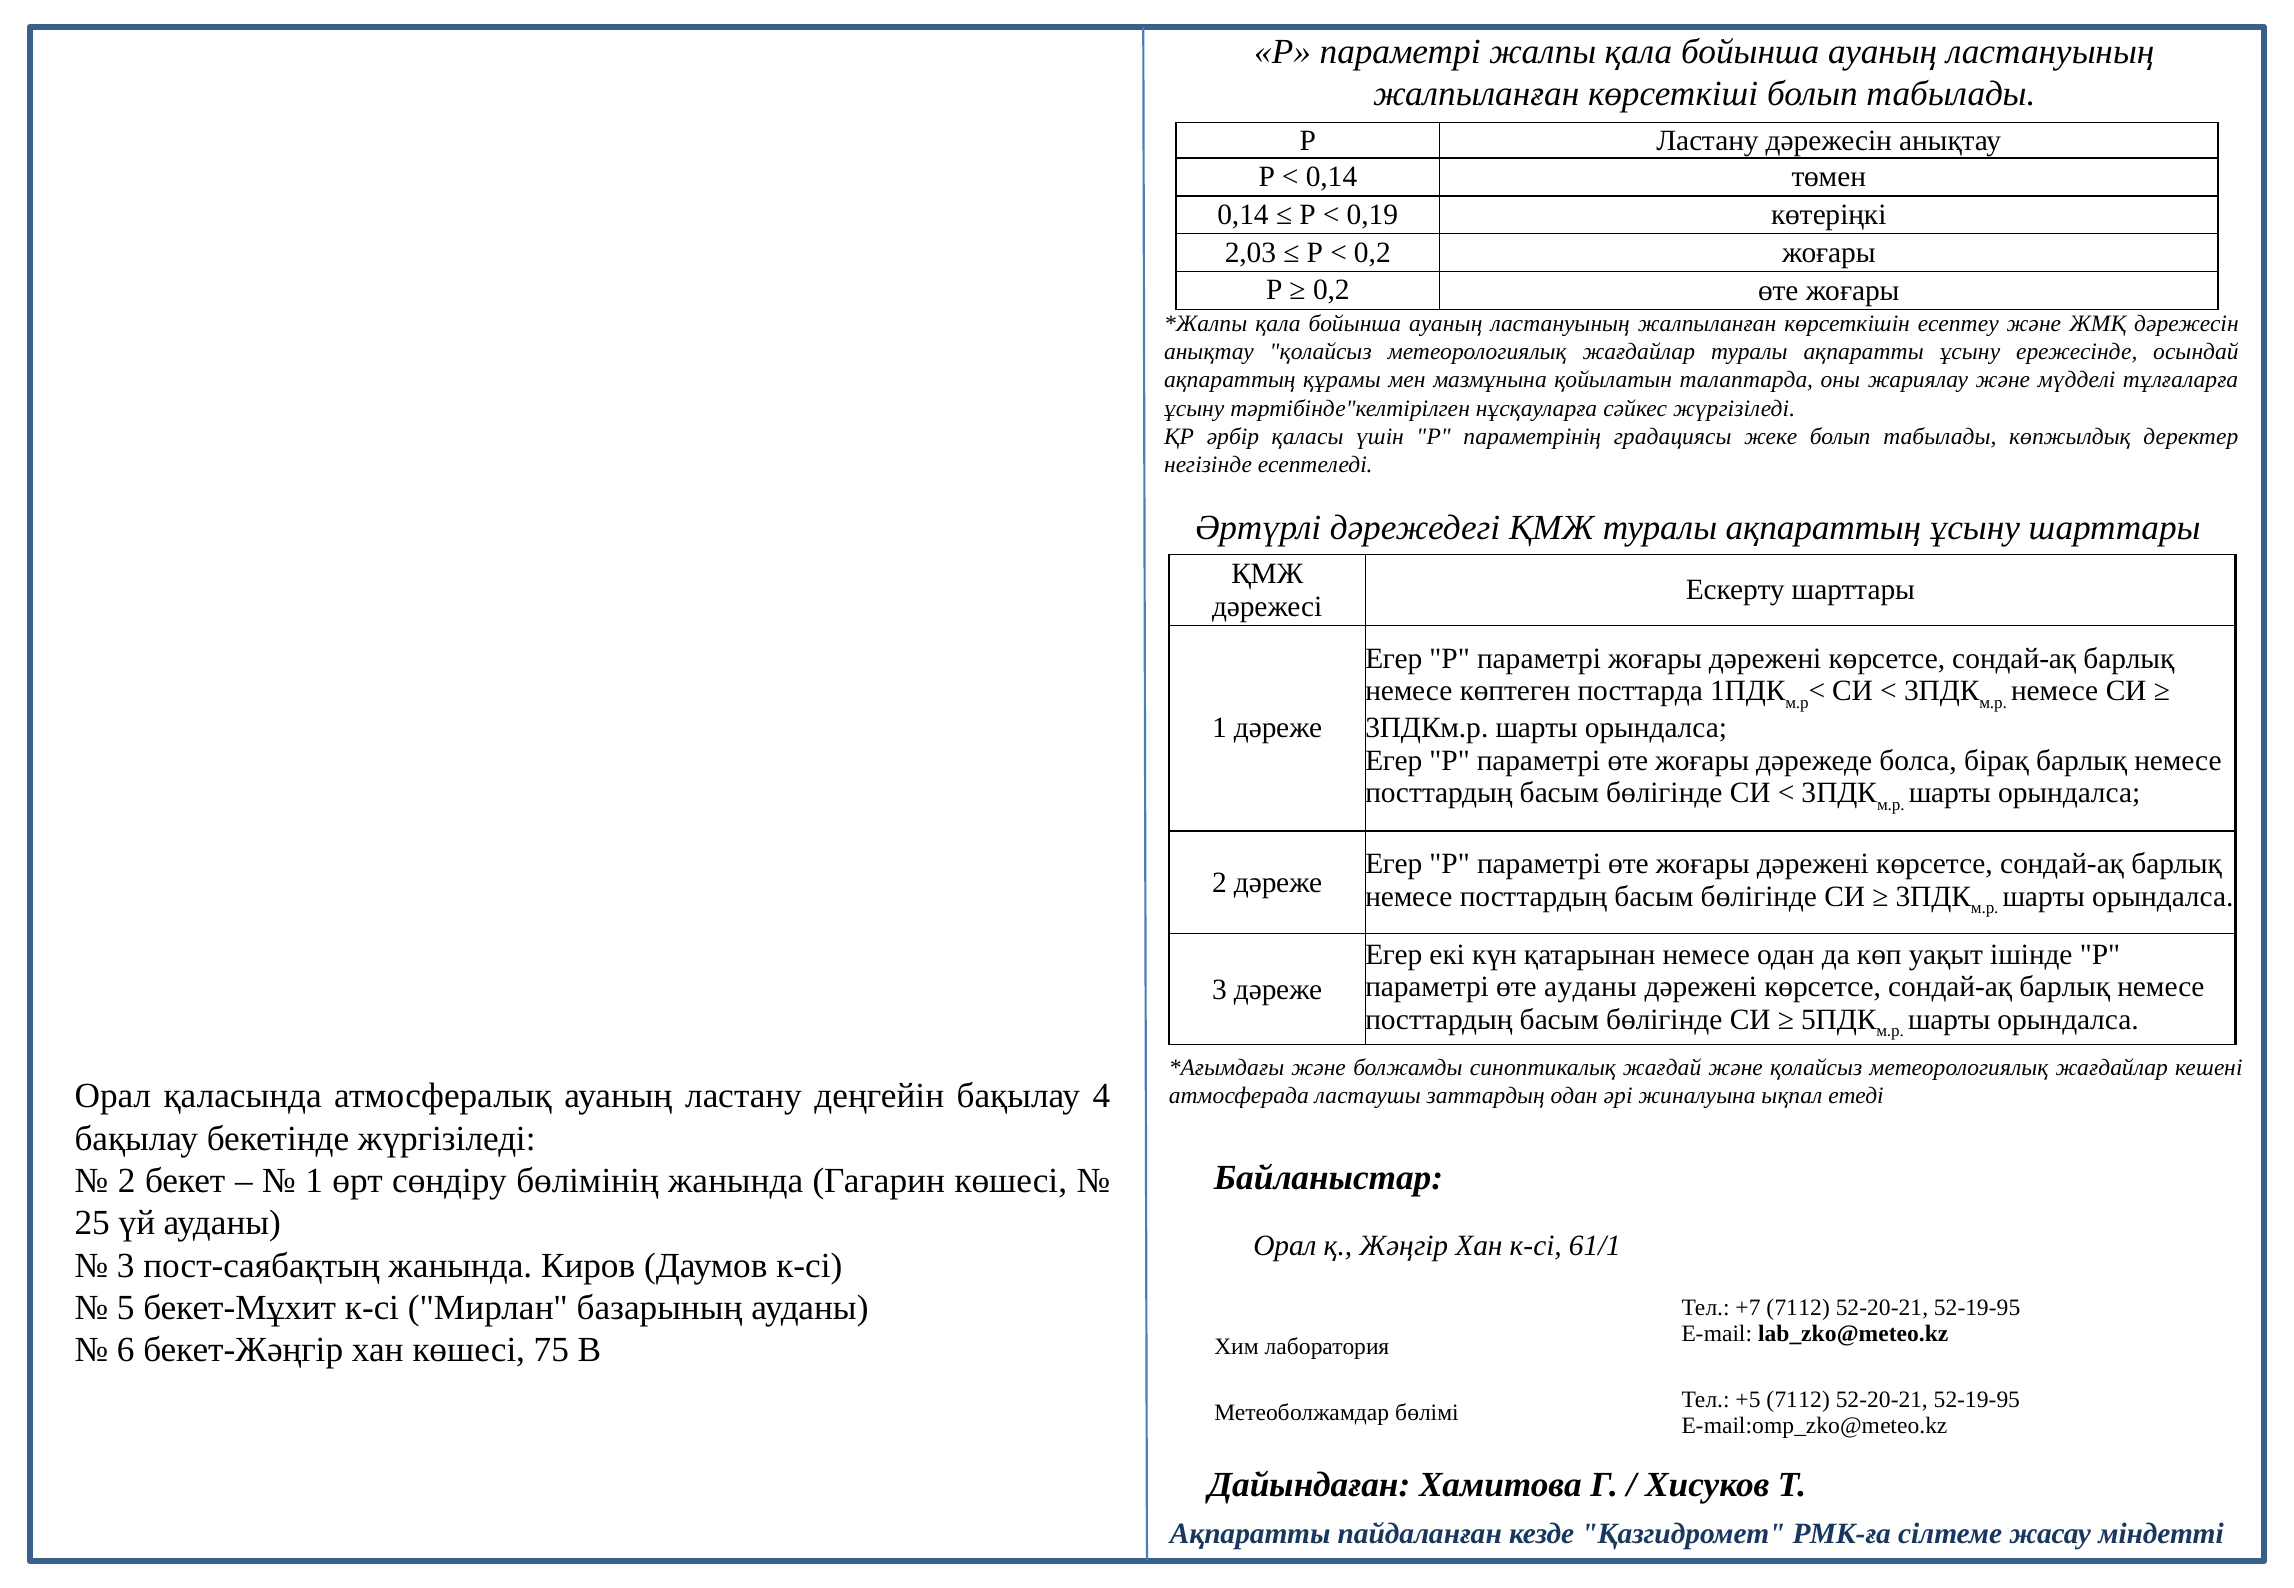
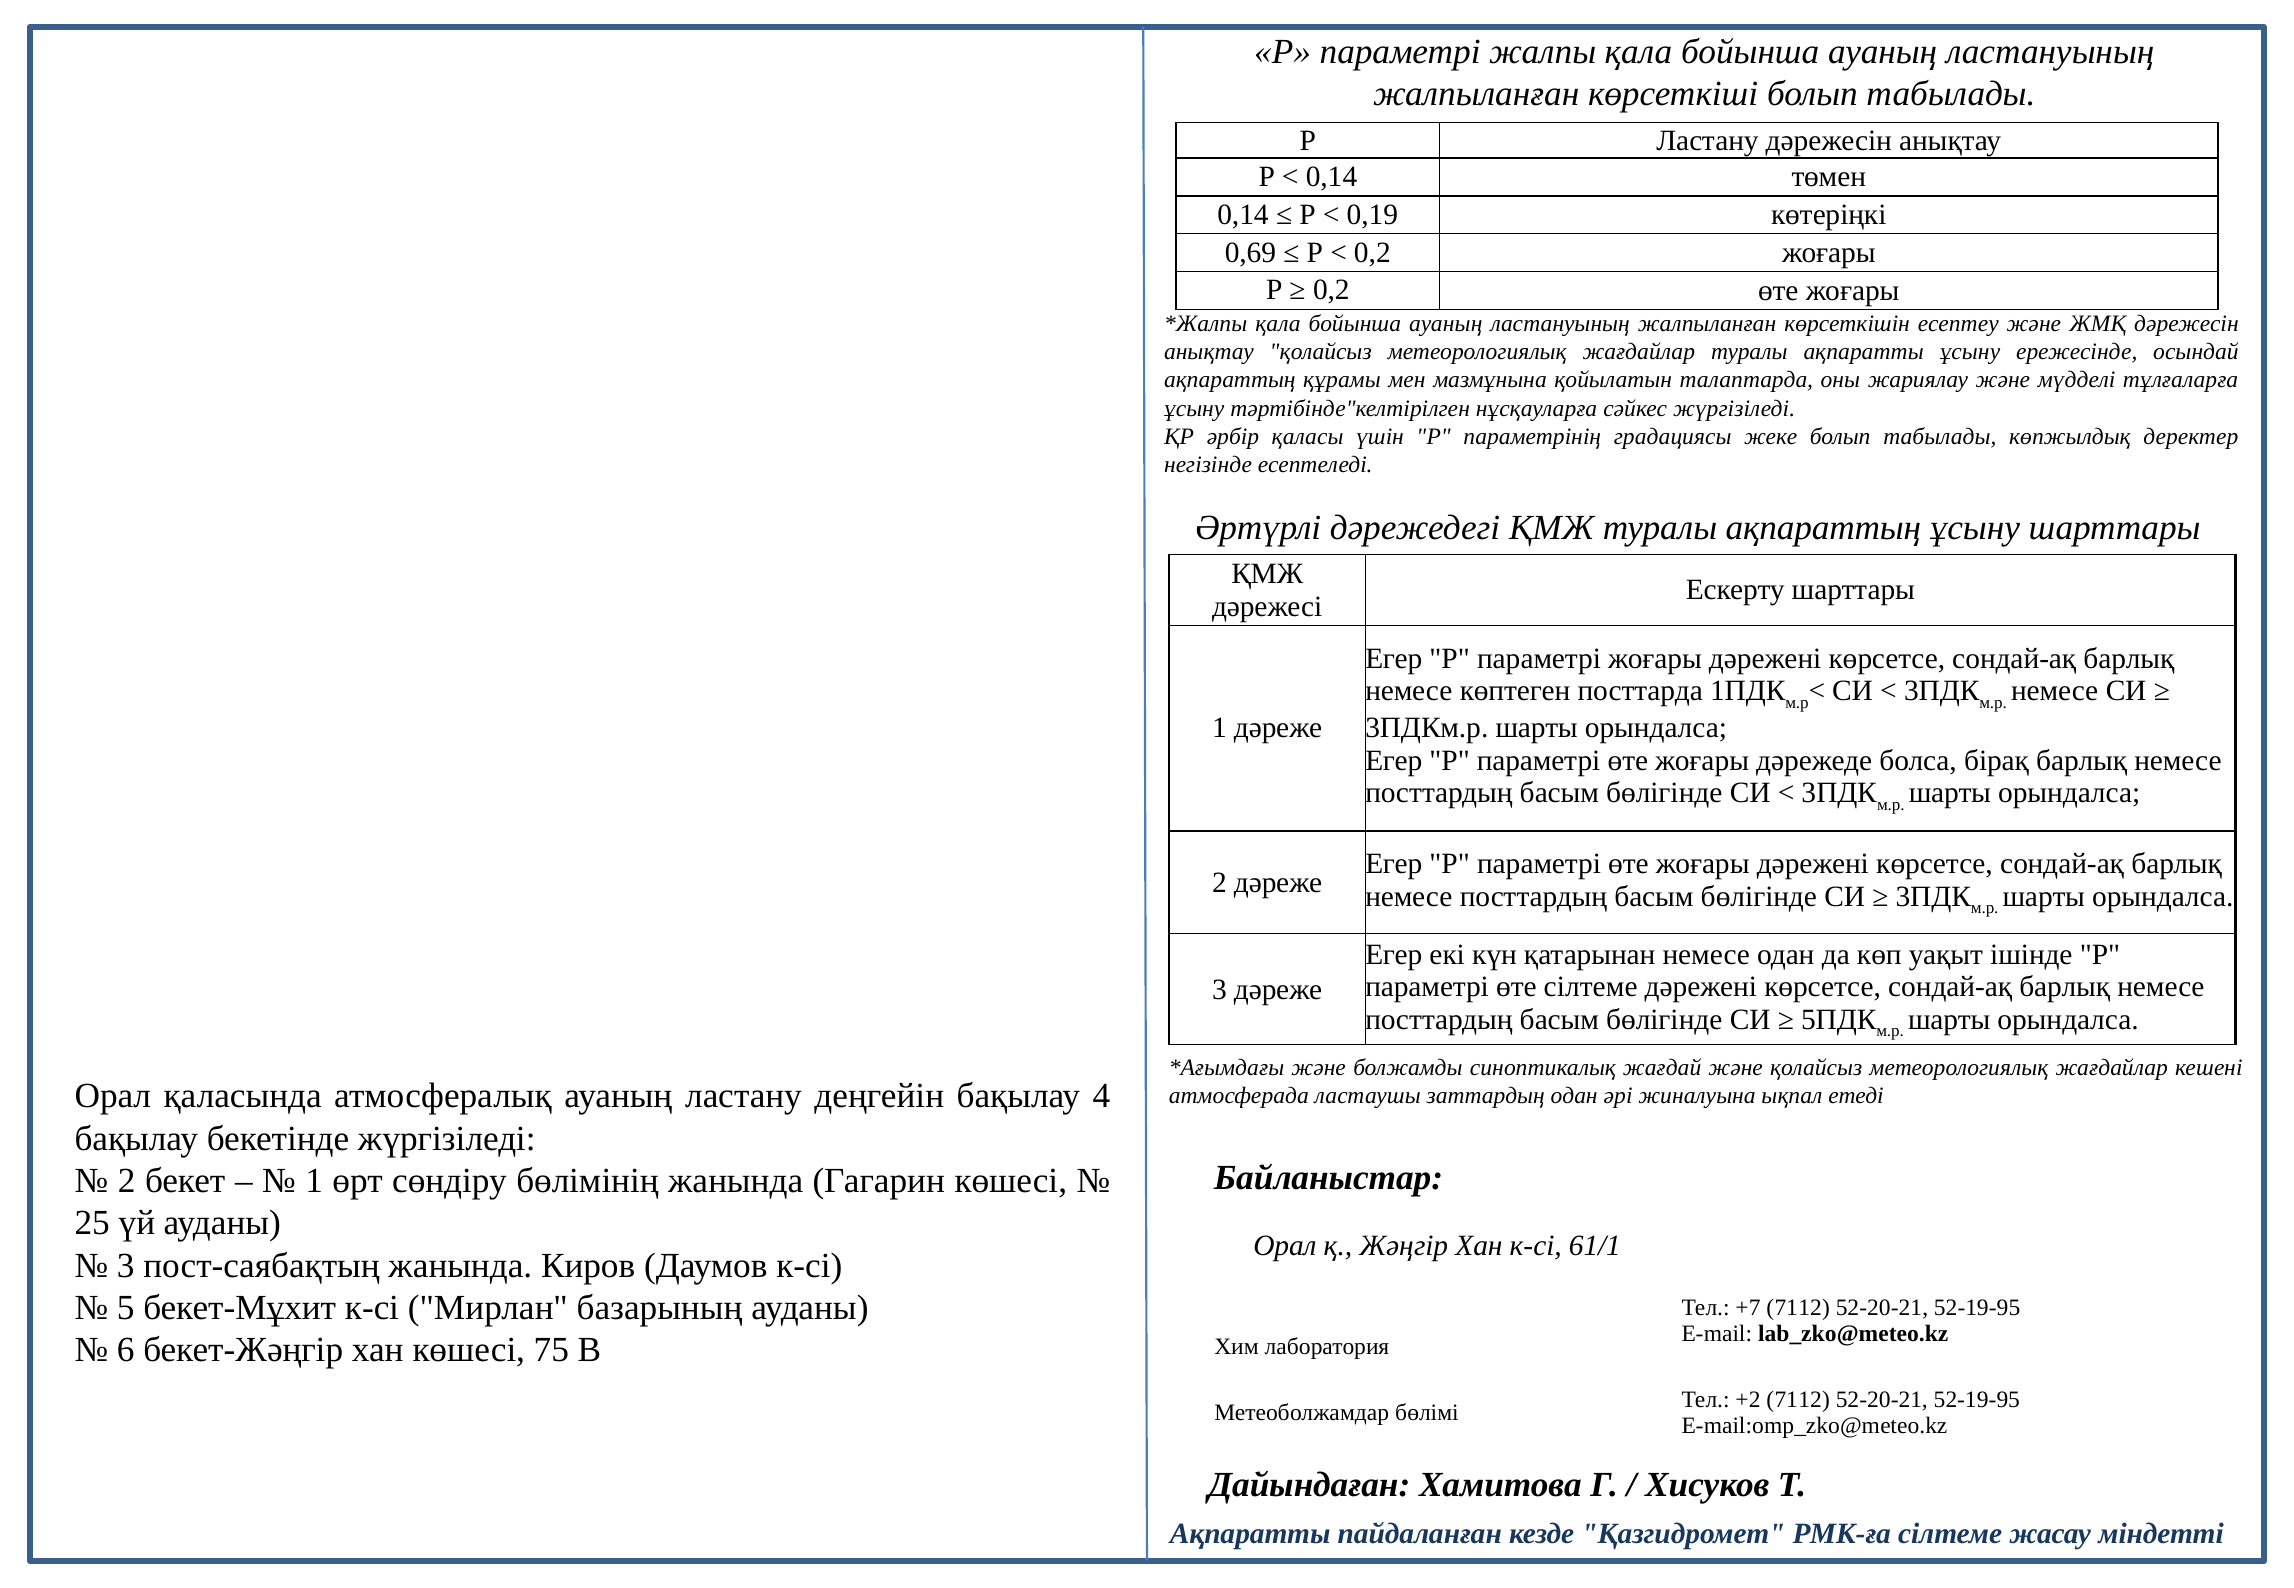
2,03: 2,03 -> 0,69
өте ауданы: ауданы -> сілтеме
+5: +5 -> +2
